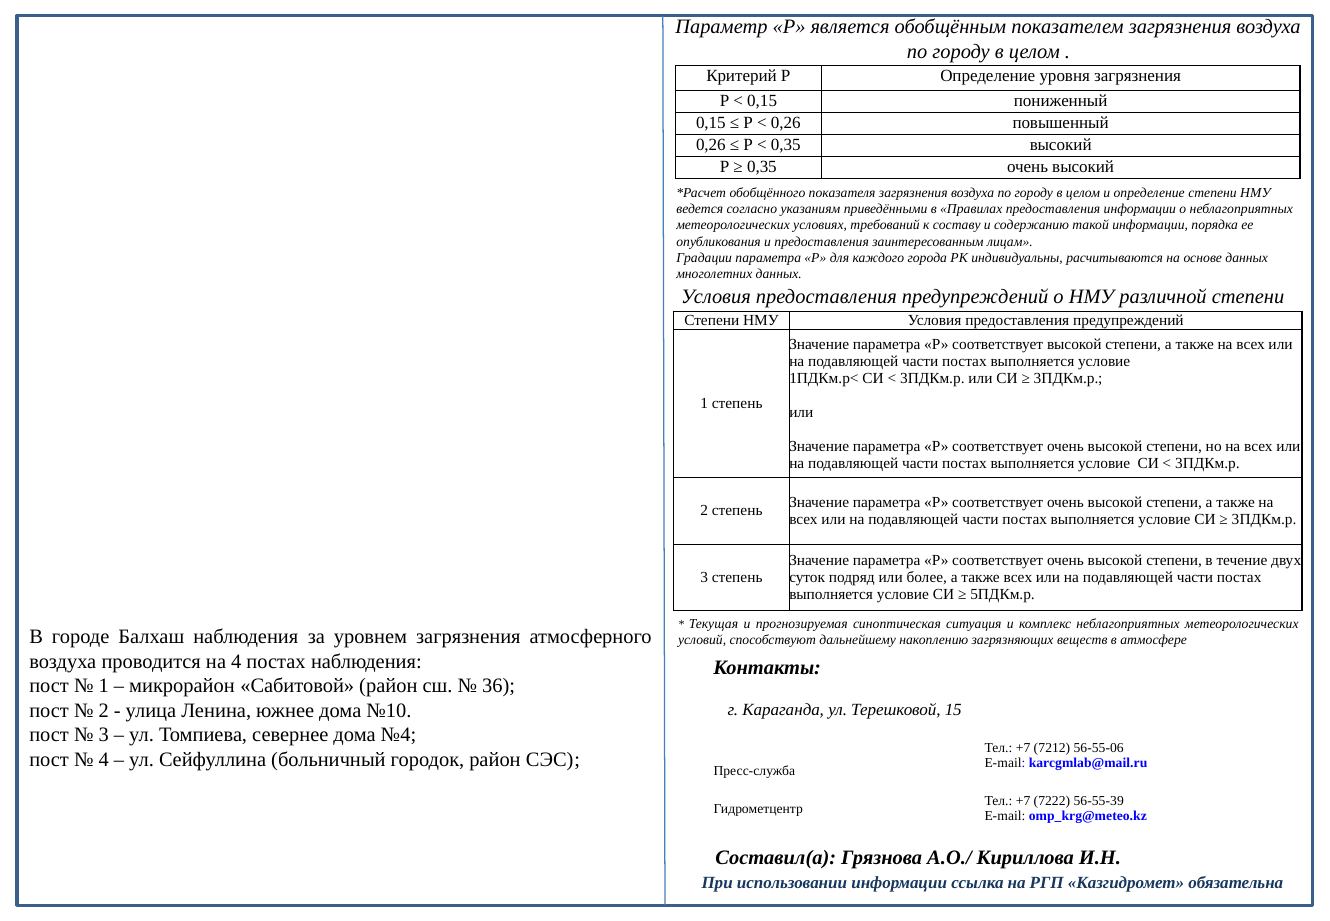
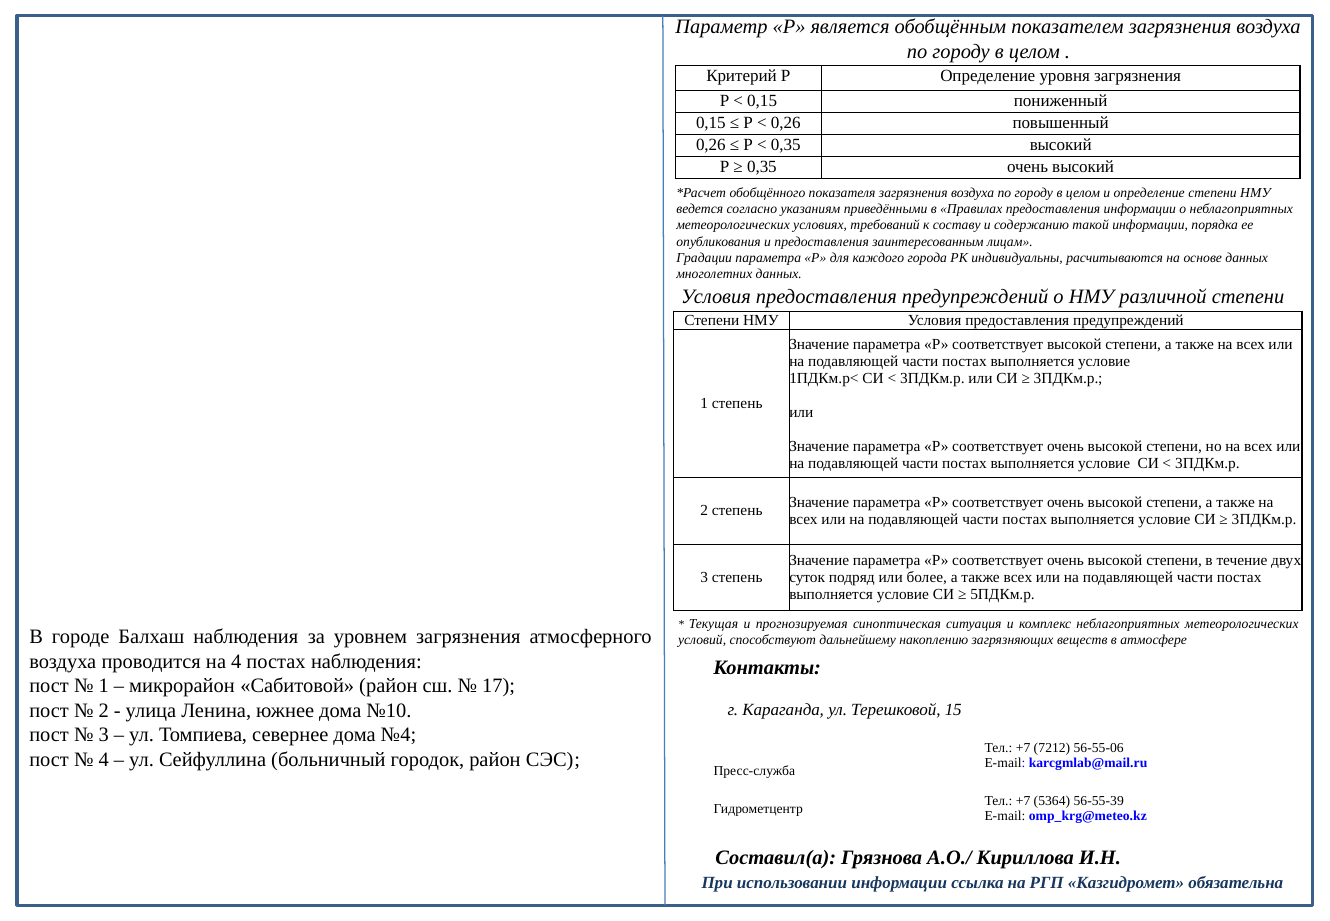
36: 36 -> 17
7222: 7222 -> 5364
